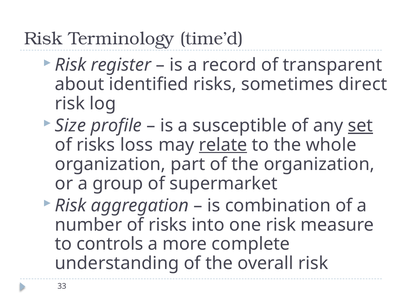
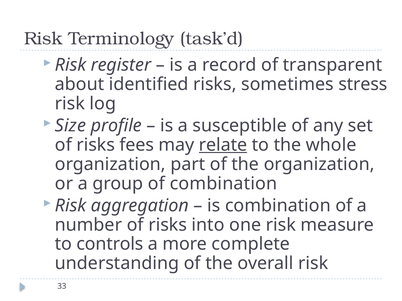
time’d: time’d -> task’d
direct: direct -> stress
set underline: present -> none
loss: loss -> fees
of supermarket: supermarket -> combination
